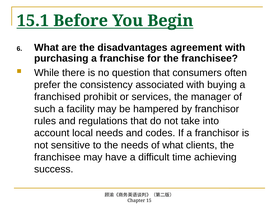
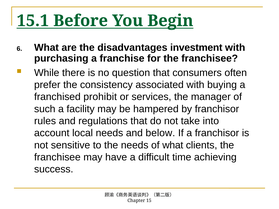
agreement: agreement -> investment
codes: codes -> below
